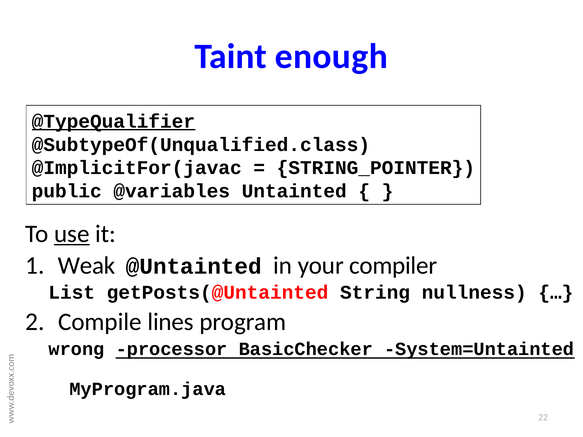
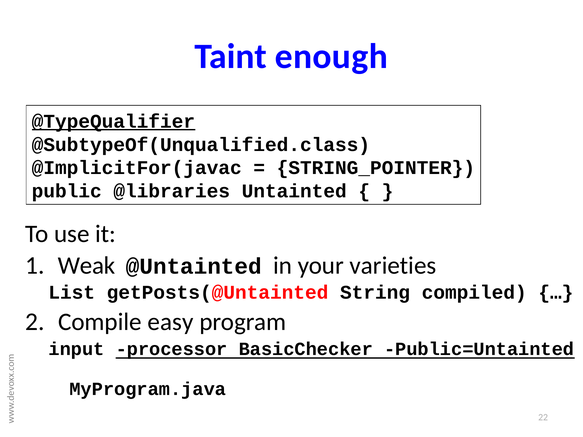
@variables: @variables -> @libraries
use underline: present -> none
compiler: compiler -> varieties
nullness: nullness -> compiled
lines: lines -> easy
wrong: wrong -> input
System=Untainted: System=Untainted -> Public=Untainted
